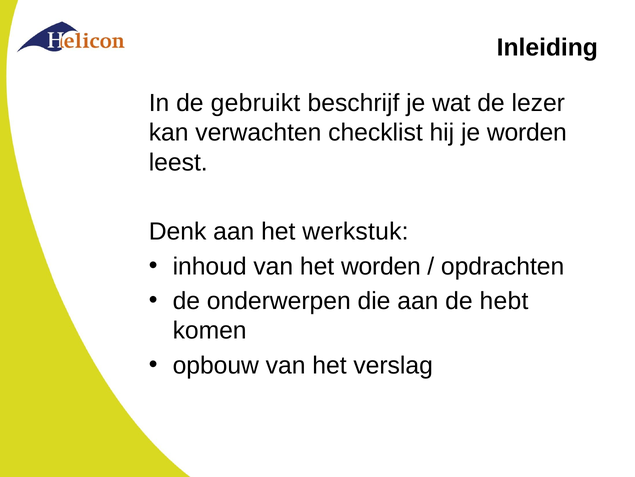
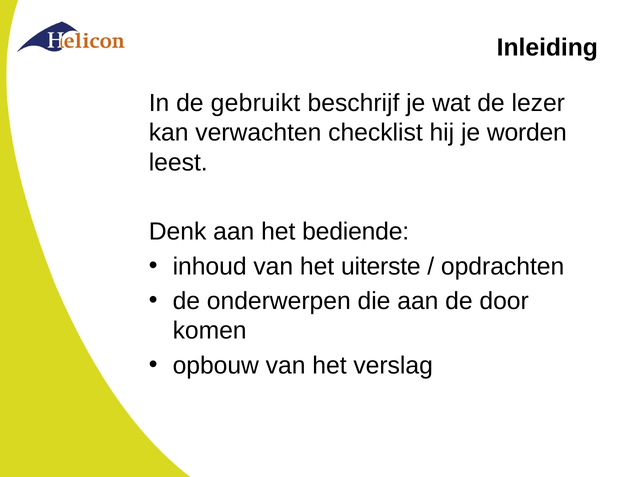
werkstuk: werkstuk -> bediende
het worden: worden -> uiterste
hebt: hebt -> door
